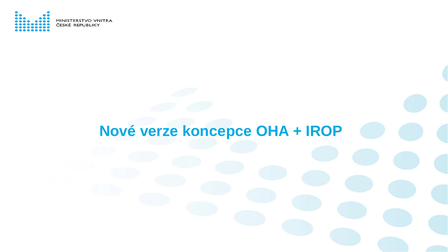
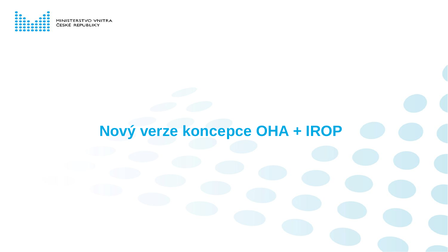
Nové: Nové -> Nový
